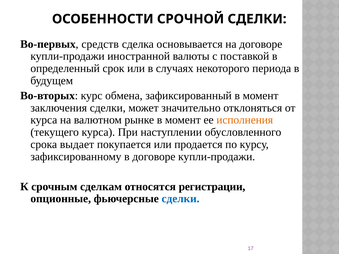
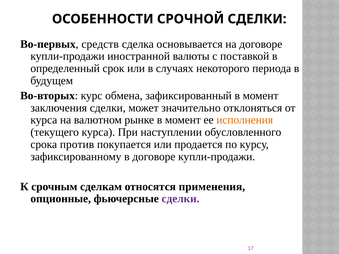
выдает: выдает -> против
регистрации: регистрации -> применения
сделки at (181, 199) colour: blue -> purple
